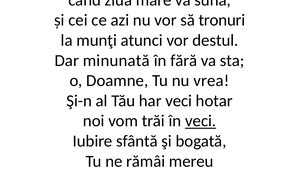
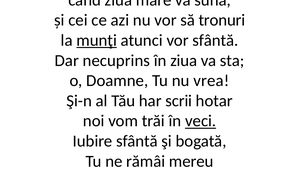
munţi underline: none -> present
vor destul: destul -> sfântă
Dar minunată: minunată -> necuprins
în fără: fără -> ziua
har veci: veci -> scrii
